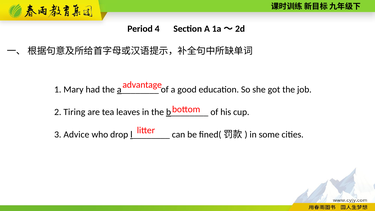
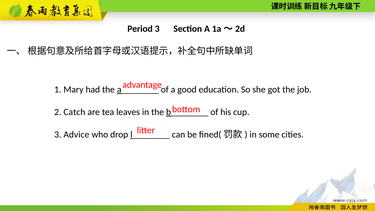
Period 4: 4 -> 3
Tiring: Tiring -> Catch
